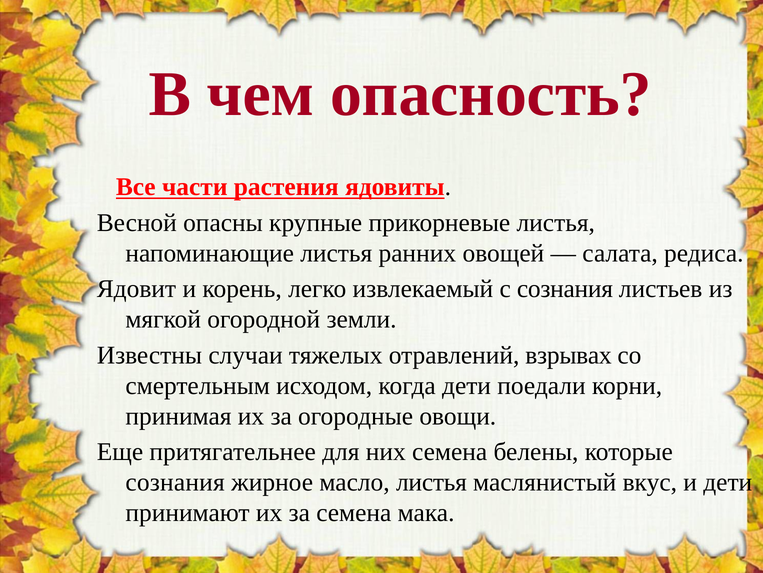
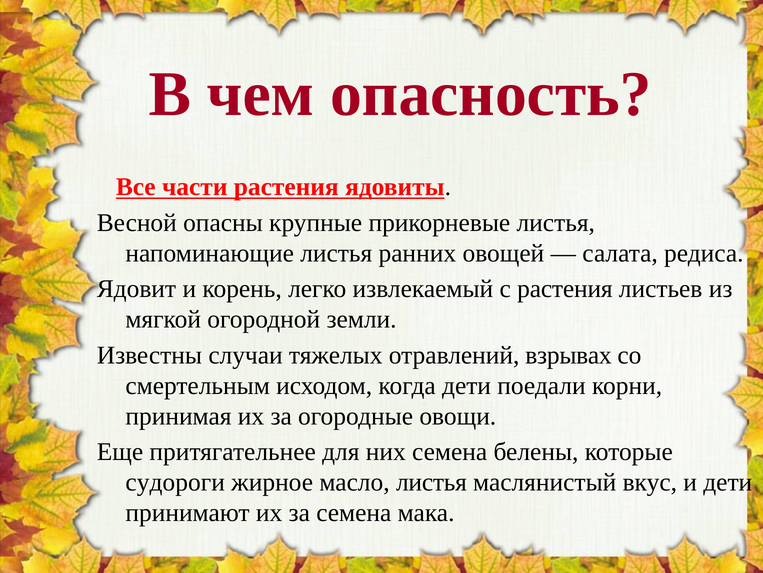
с сознания: сознания -> растения
сознания at (175, 482): сознания -> судороги
